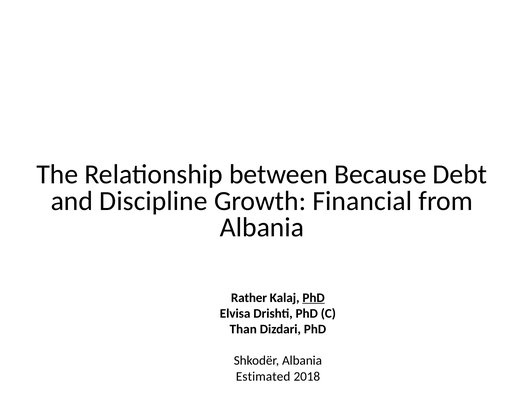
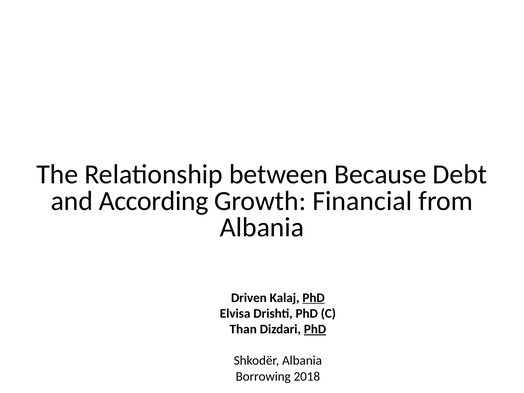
Discipline: Discipline -> According
Rather: Rather -> Driven
PhD at (315, 329) underline: none -> present
Estimated: Estimated -> Borrowing
